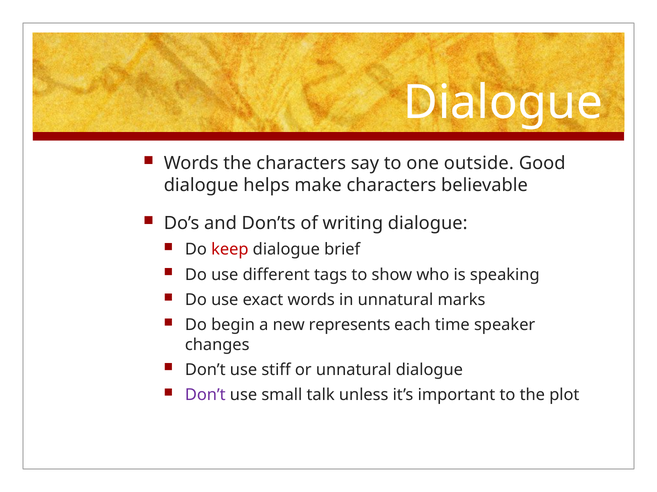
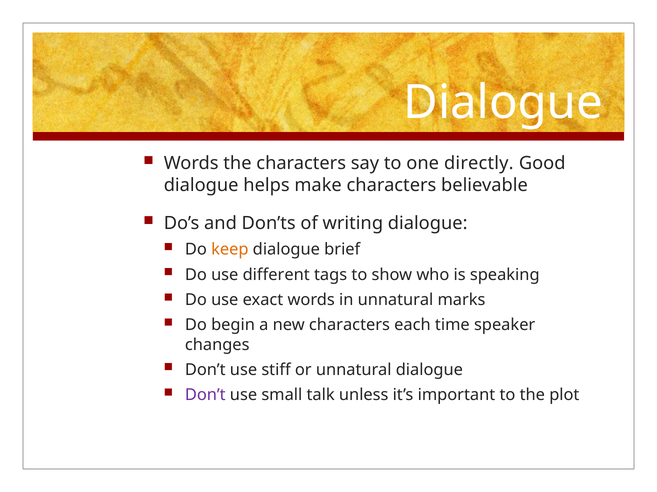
outside: outside -> directly
keep colour: red -> orange
new represents: represents -> characters
